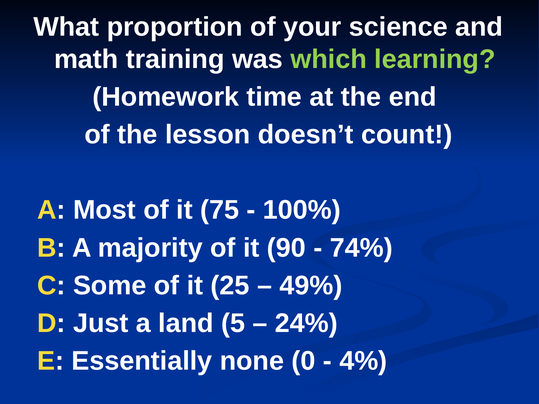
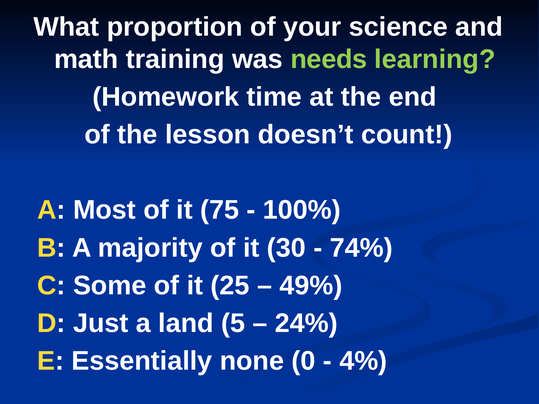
which: which -> needs
90: 90 -> 30
